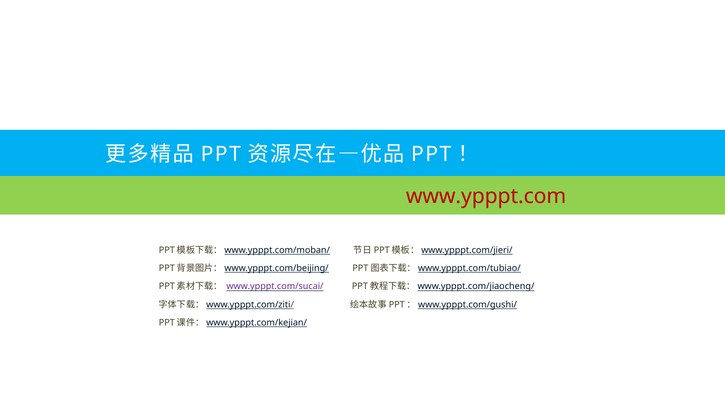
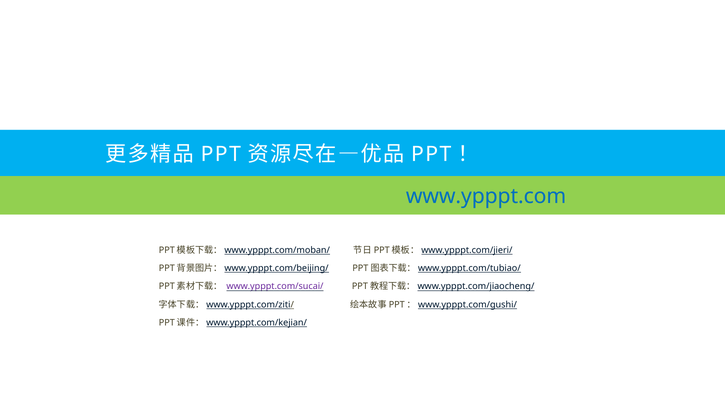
www.ypppt.com colour: red -> blue
